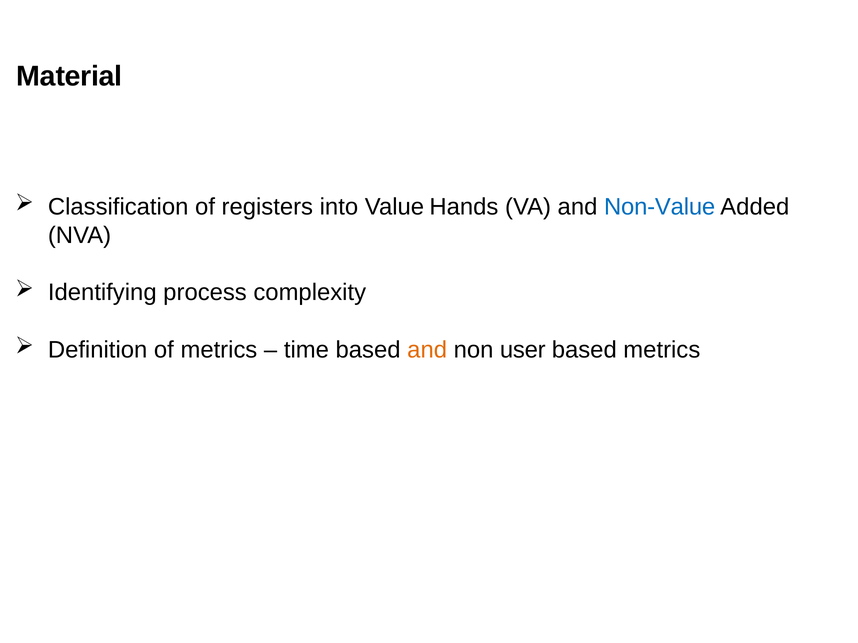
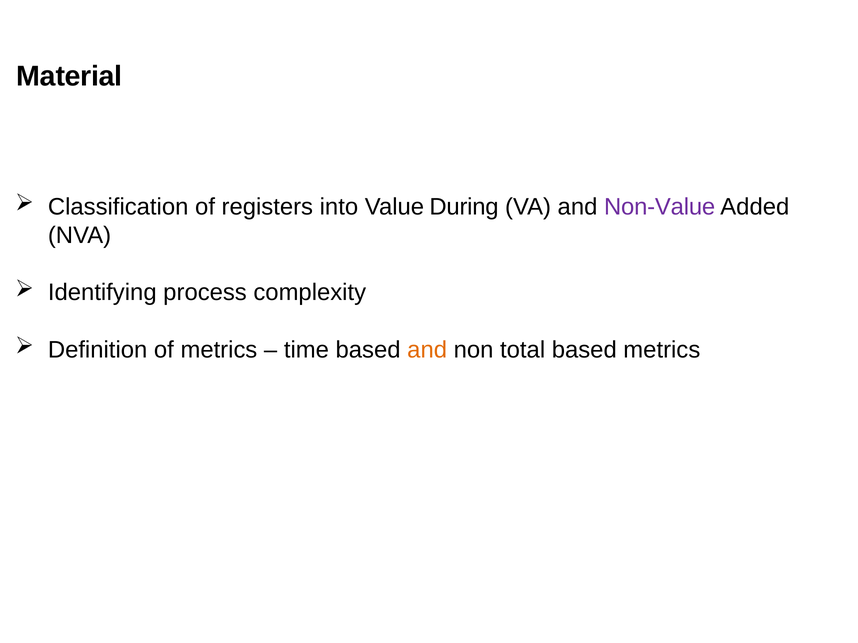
Hands: Hands -> During
Non-Value colour: blue -> purple
user: user -> total
